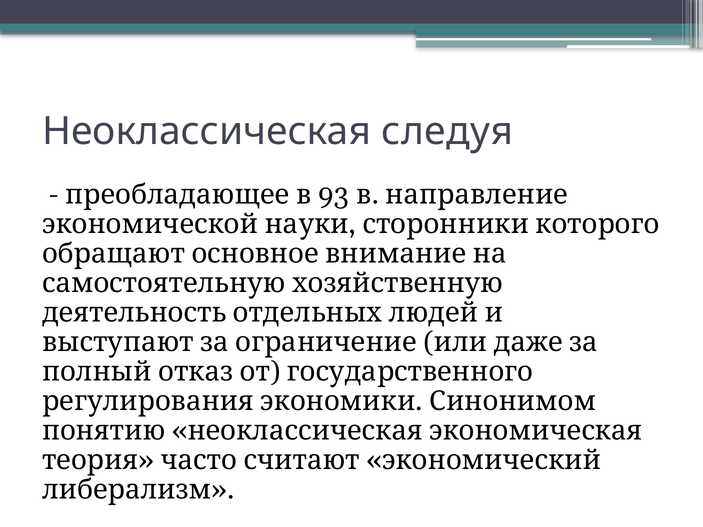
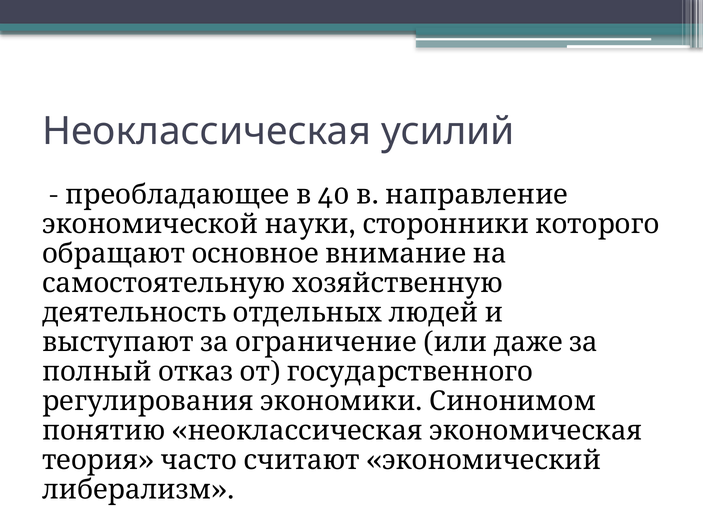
следуя: следуя -> усилий
93: 93 -> 40
